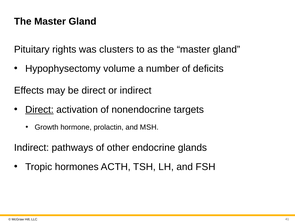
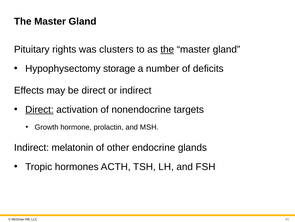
the at (167, 49) underline: none -> present
volume: volume -> storage
pathways: pathways -> melatonin
